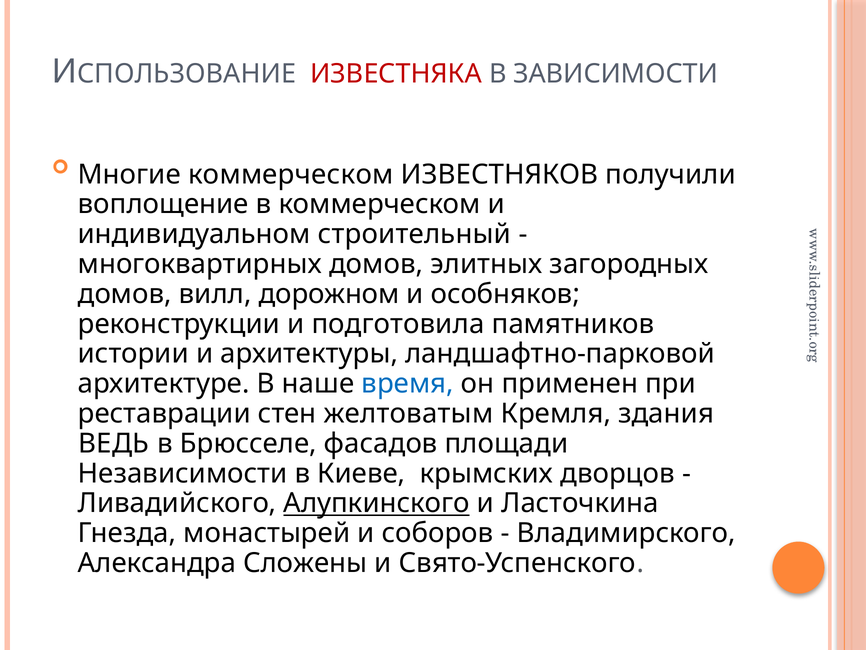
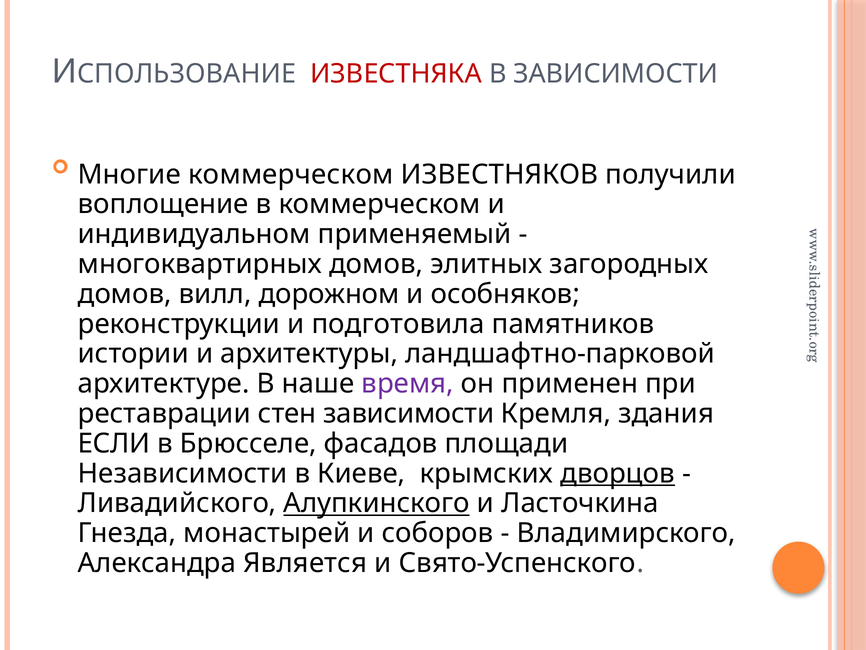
строительный: строительный -> применяемый
время colour: blue -> purple
стен желтоватым: желтоватым -> зависимости
ВЕДЬ: ВЕДЬ -> ЕСЛИ
дворцов underline: none -> present
Сложены: Сложены -> Является
